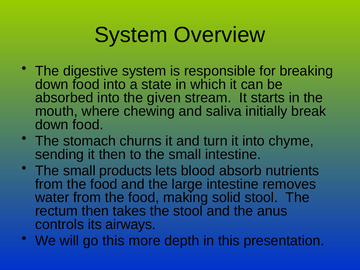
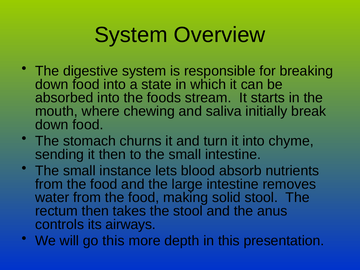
given: given -> foods
products: products -> instance
